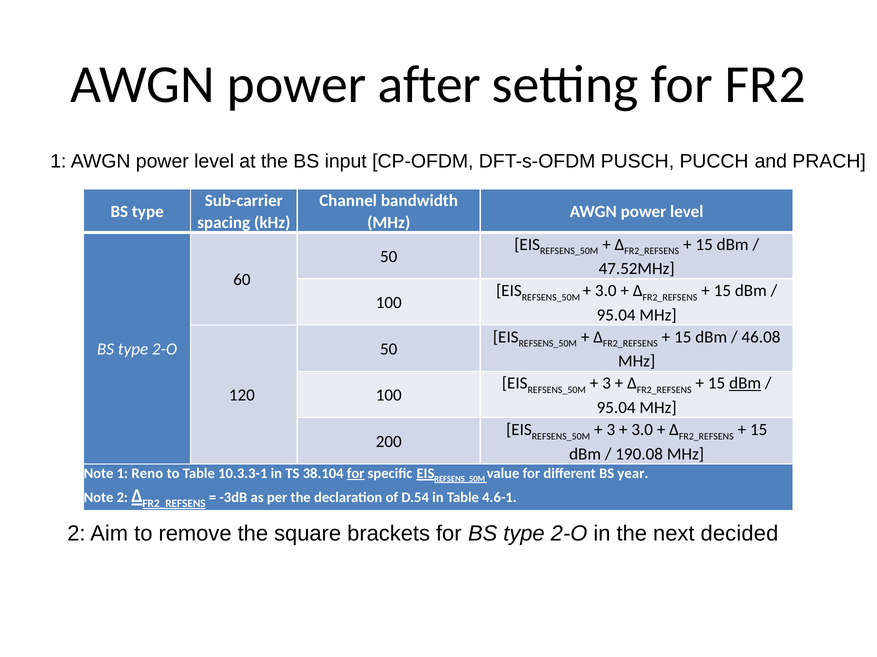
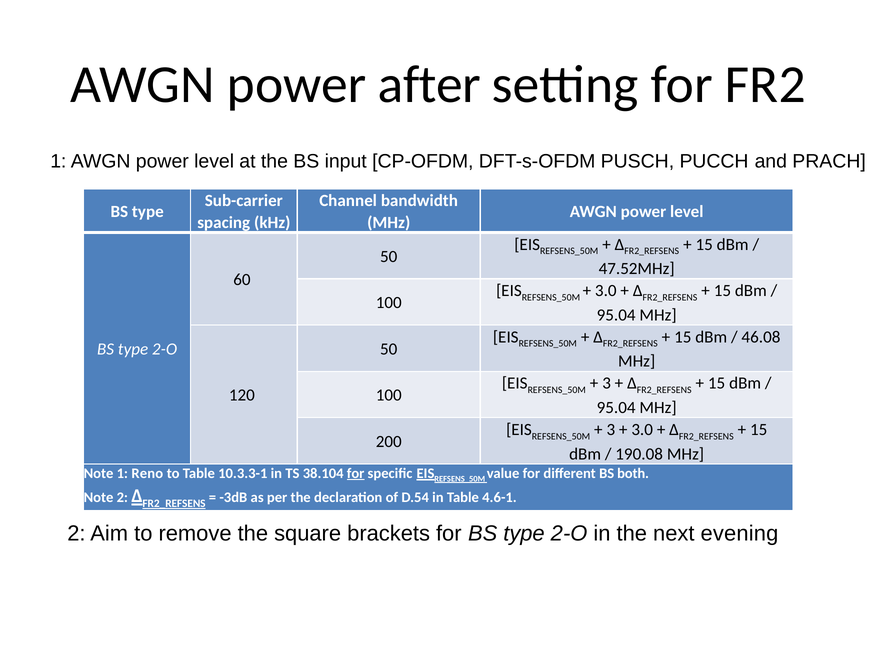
dBm at (745, 384) underline: present -> none
year: year -> both
decided: decided -> evening
